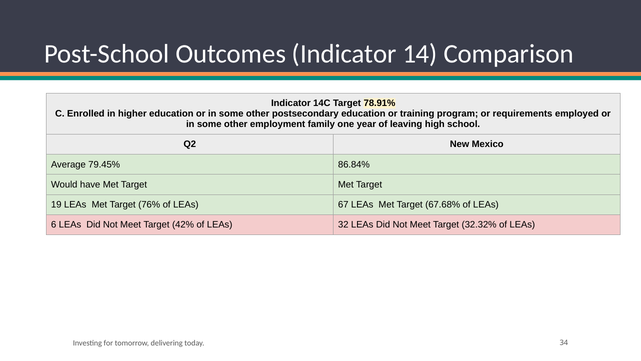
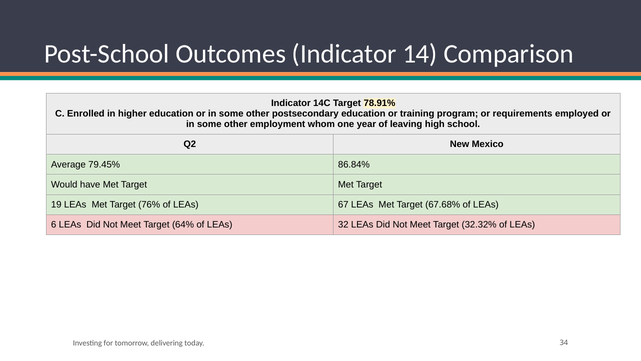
family: family -> whom
42%: 42% -> 64%
